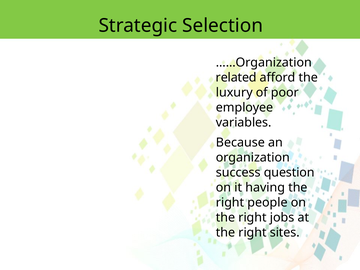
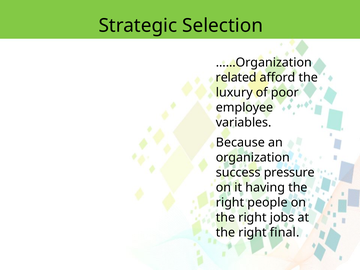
question: question -> pressure
sites: sites -> final
